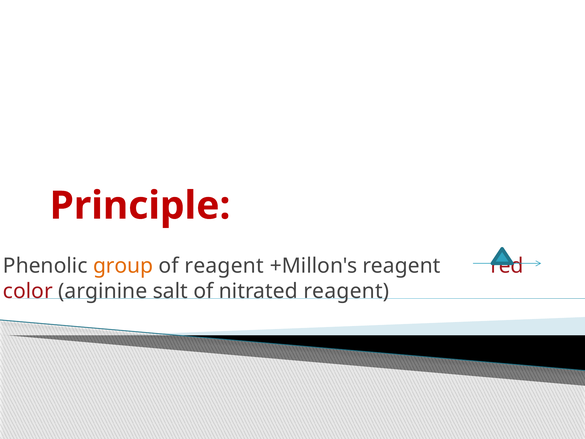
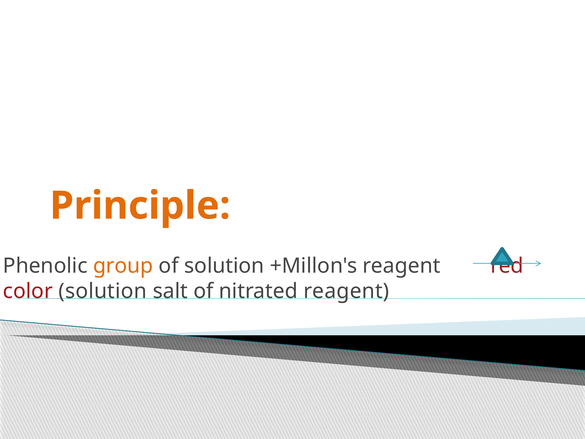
Principle colour: red -> orange
of reagent: reagent -> solution
color arginine: arginine -> solution
